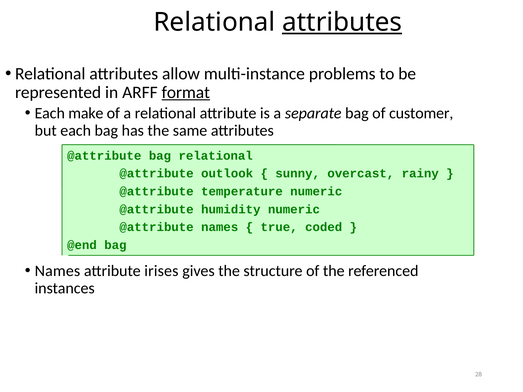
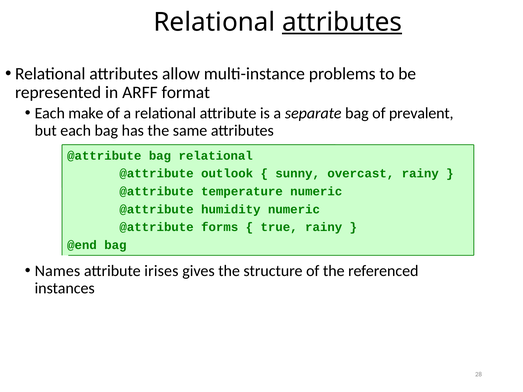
format underline: present -> none
customer: customer -> prevalent
@attribute names: names -> forms
true coded: coded -> rainy
